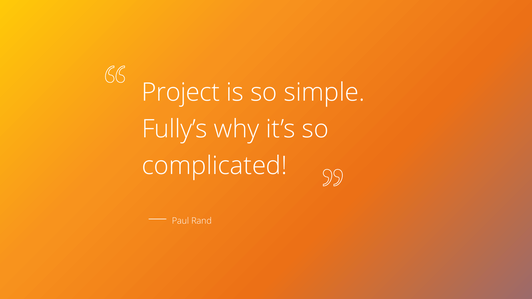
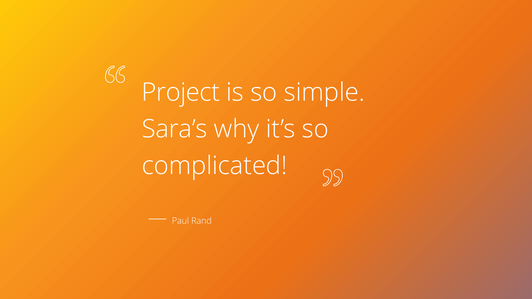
Fully’s: Fully’s -> Sara’s
